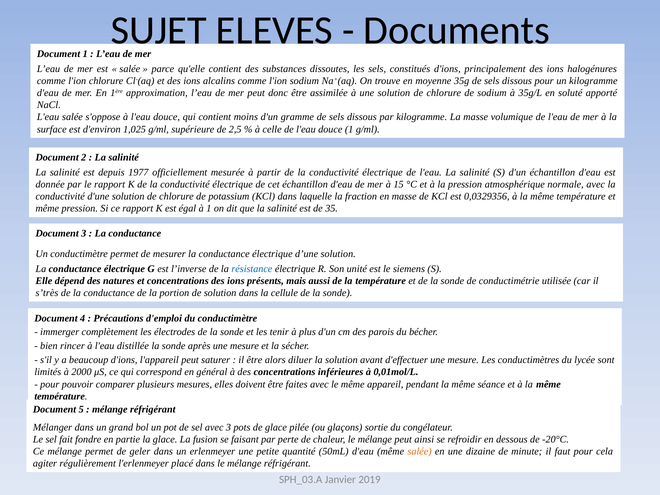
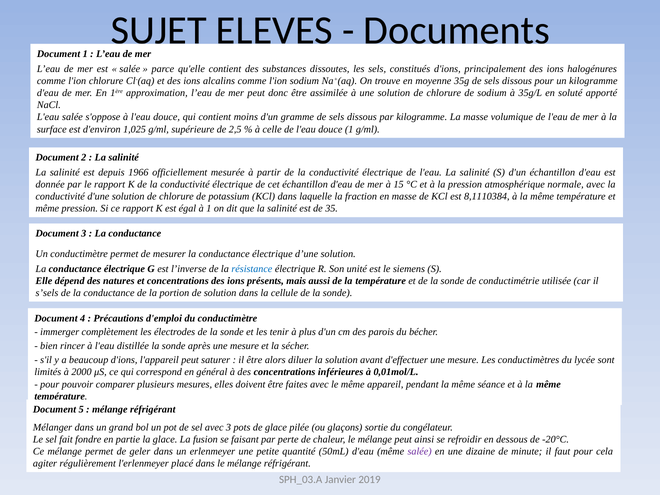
1977: 1977 -> 1966
0,0329356: 0,0329356 -> 8,1110384
s’très: s’très -> s’sels
salée at (420, 451) colour: orange -> purple
